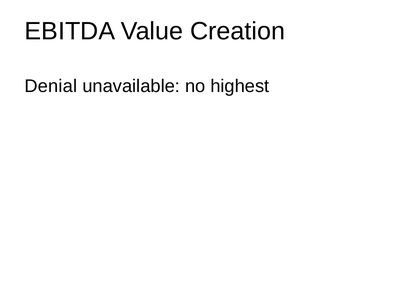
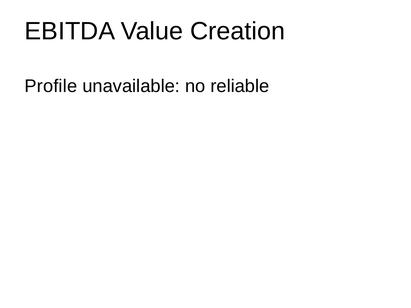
Denial: Denial -> Profile
highest: highest -> reliable
